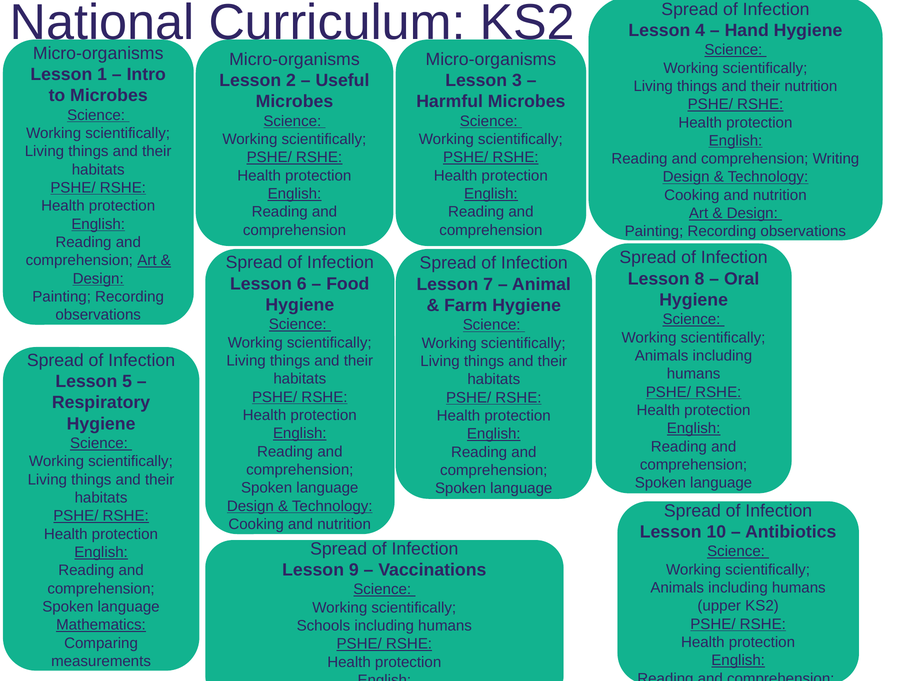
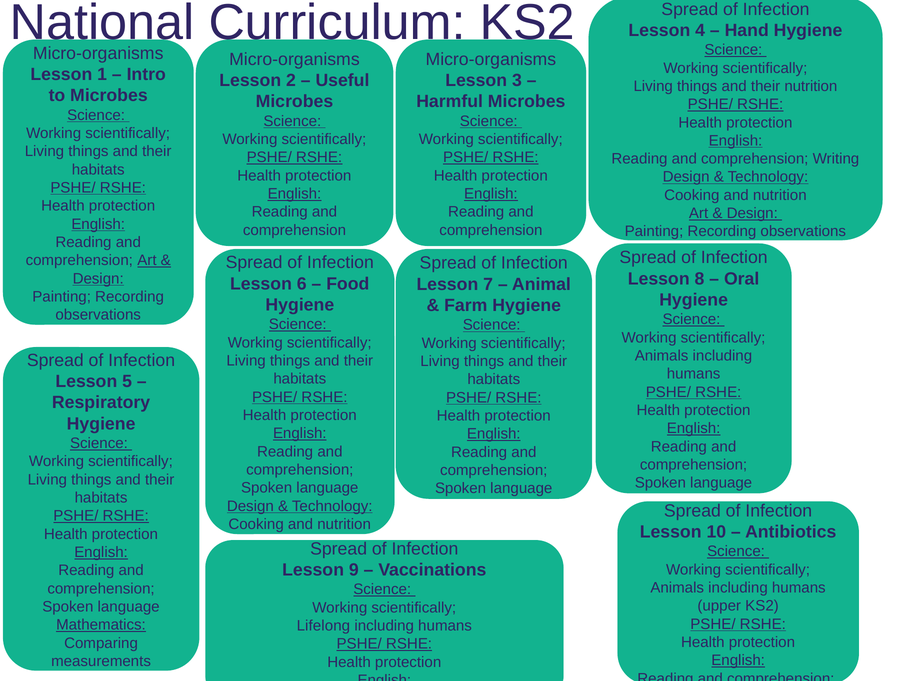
Schools: Schools -> Lifelong
